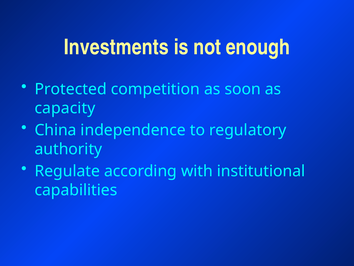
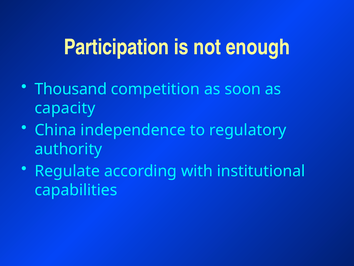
Investments: Investments -> Participation
Protected: Protected -> Thousand
